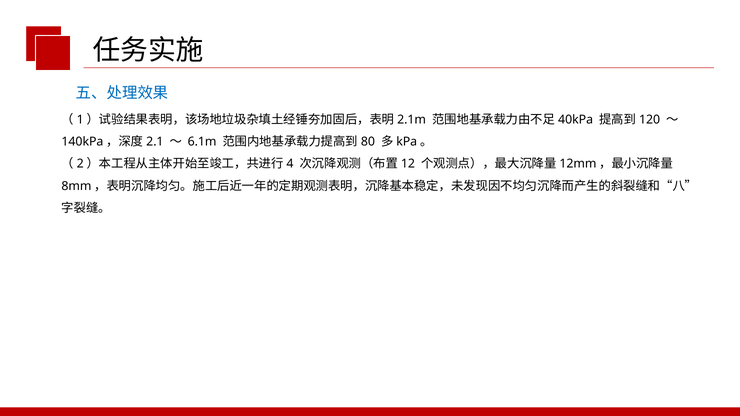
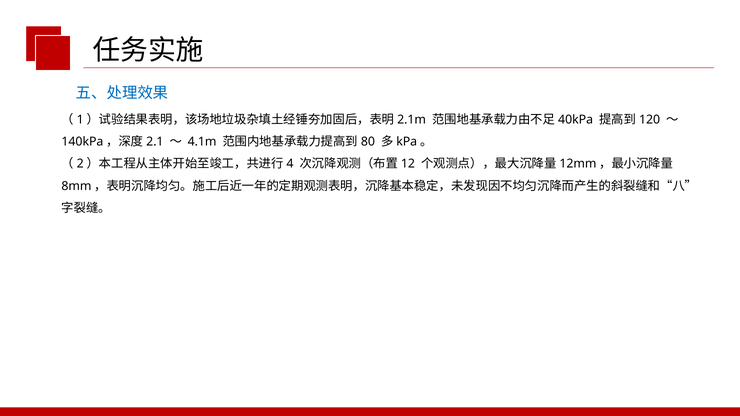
6.1m: 6.1m -> 4.1m
